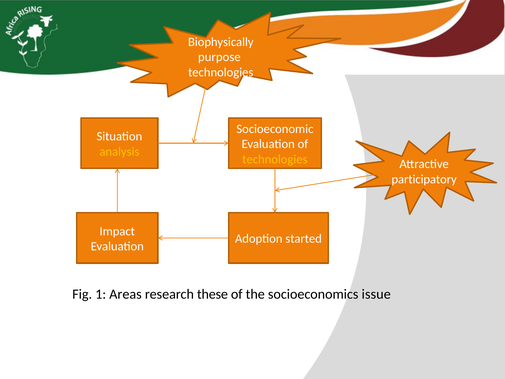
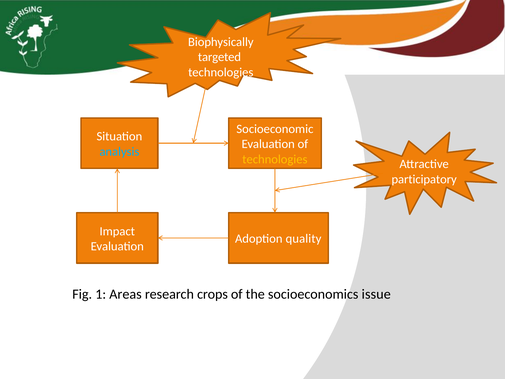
purpose: purpose -> targeted
analysis colour: yellow -> light blue
started: started -> quality
these: these -> crops
